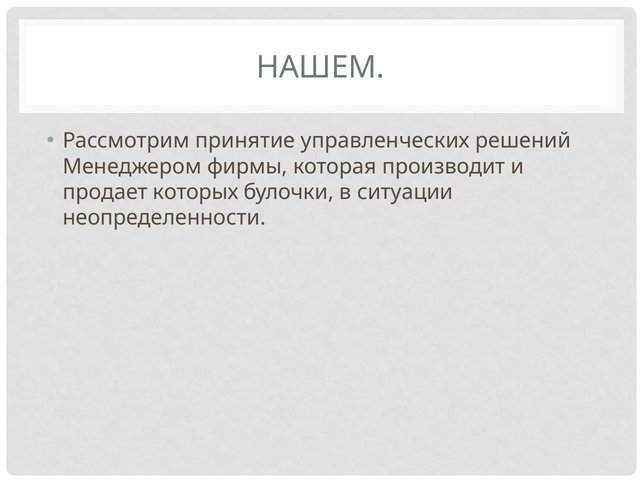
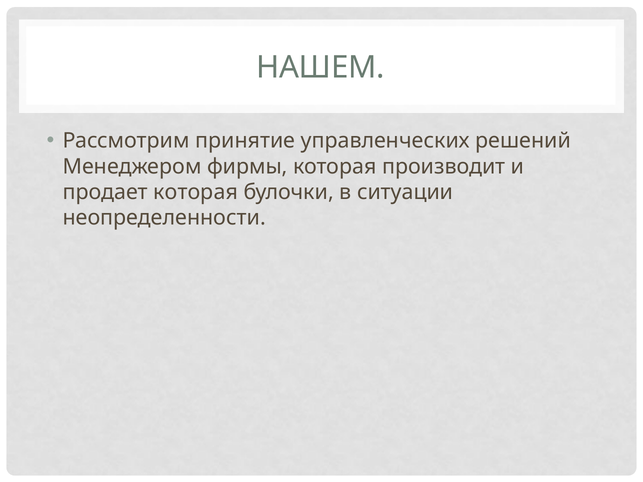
продает которых: которых -> которая
